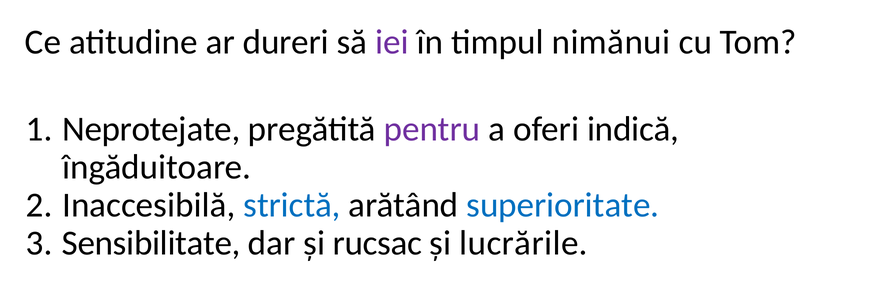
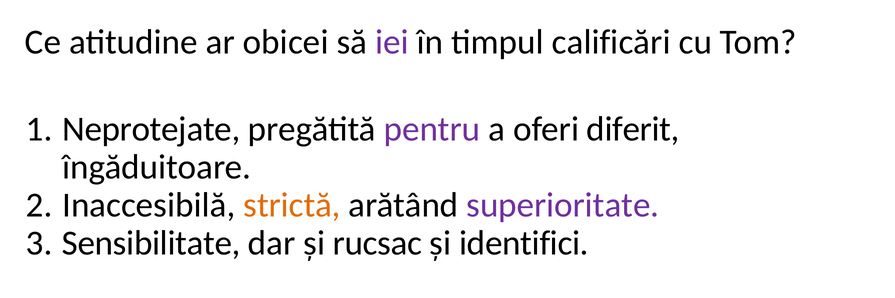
dureri: dureri -> obicei
nimănui: nimănui -> calificări
indică: indică -> diferit
strictă colour: blue -> orange
superioritate colour: blue -> purple
lucrările: lucrările -> identifici
